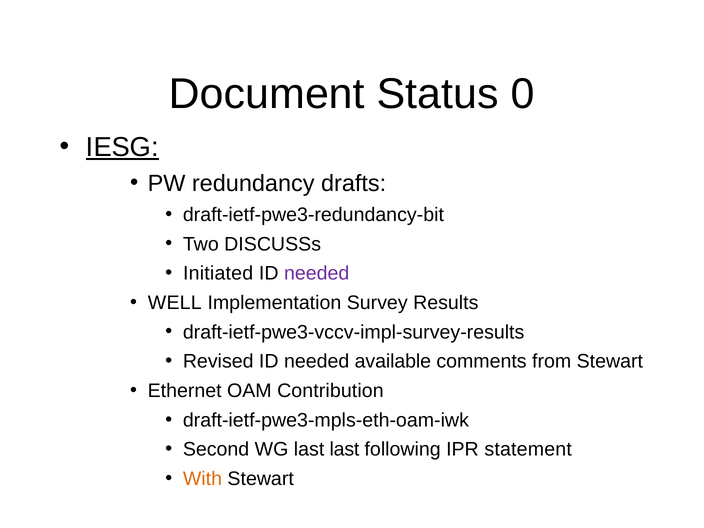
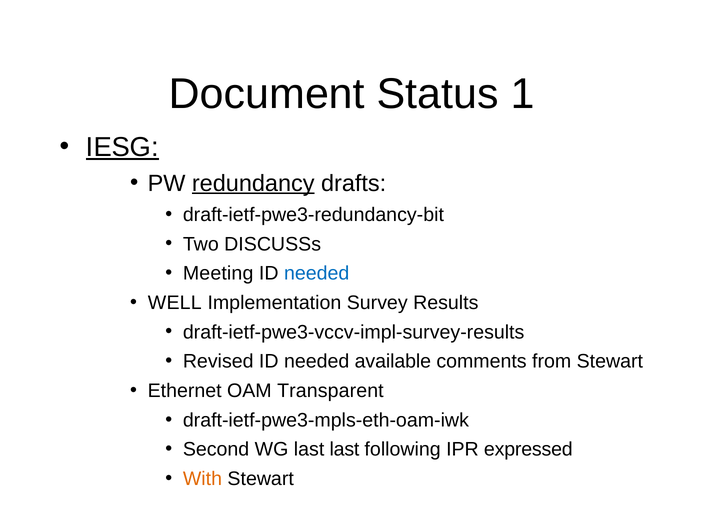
0: 0 -> 1
redundancy underline: none -> present
Initiated: Initiated -> Meeting
needed at (317, 273) colour: purple -> blue
Contribution: Contribution -> Transparent
statement: statement -> expressed
